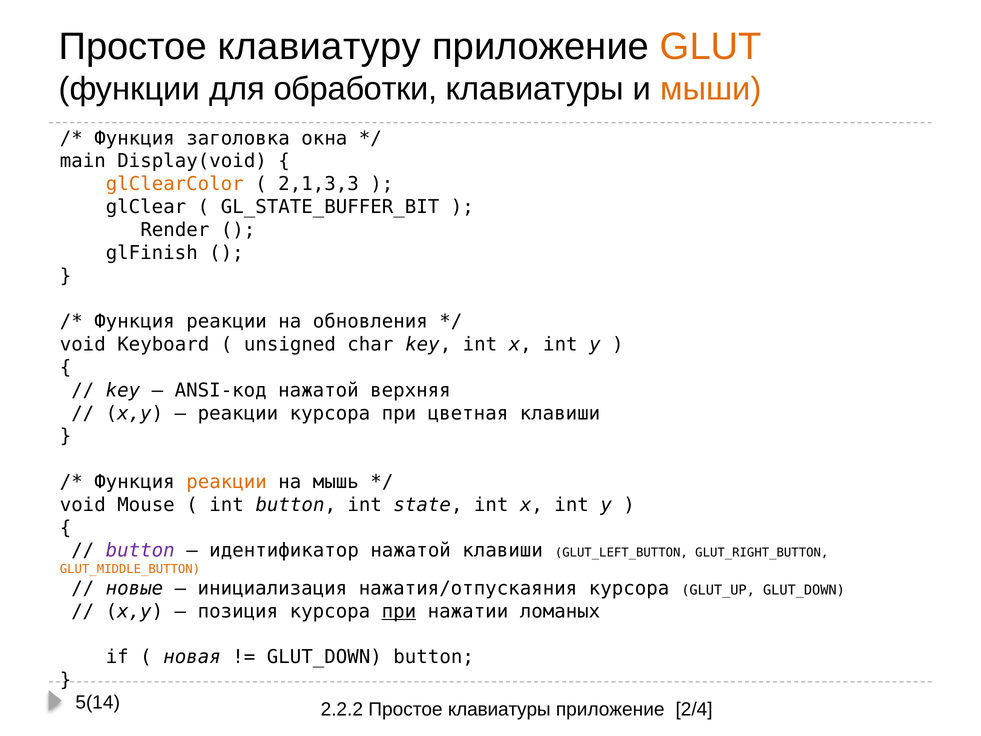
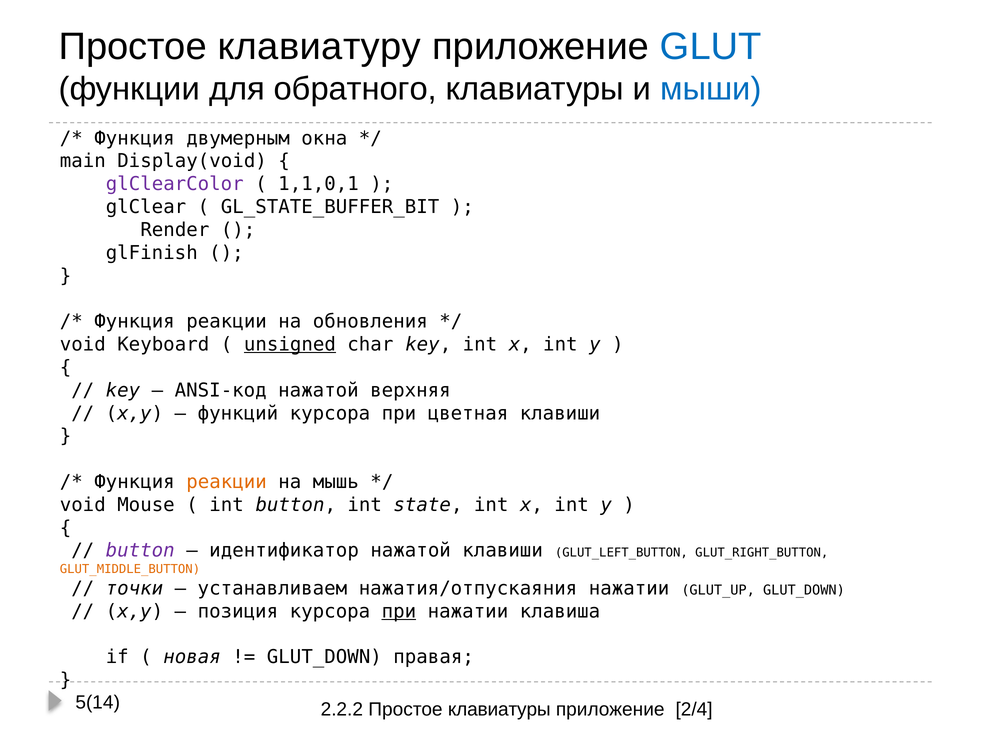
GLUT colour: orange -> blue
обработки: обработки -> обратного
мыши colour: orange -> blue
заголовка: заголовка -> двумерным
glClearColor colour: orange -> purple
2,1,3,3: 2,1,3,3 -> 1,1,0,1
unsigned underline: none -> present
реакции at (238, 413): реакции -> функций
новые: новые -> точки
инициализация: инициализация -> устанавливаем
нажатия/отпускаяния курсора: курсора -> нажатии
ломаных: ломаных -> клавиша
GLUT_DOWN button: button -> правая
